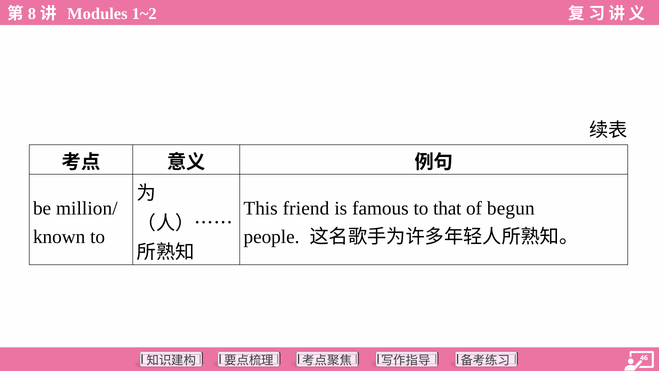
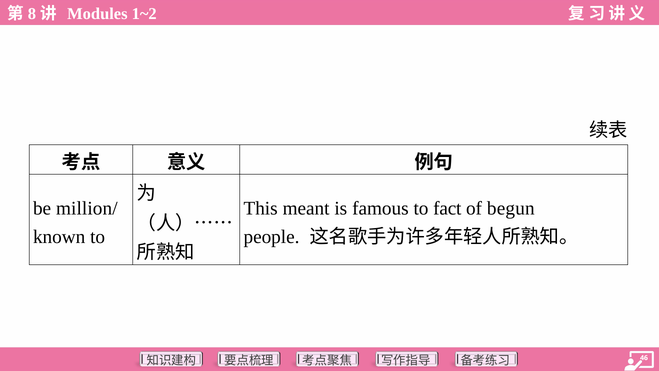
friend: friend -> meant
that: that -> fact
